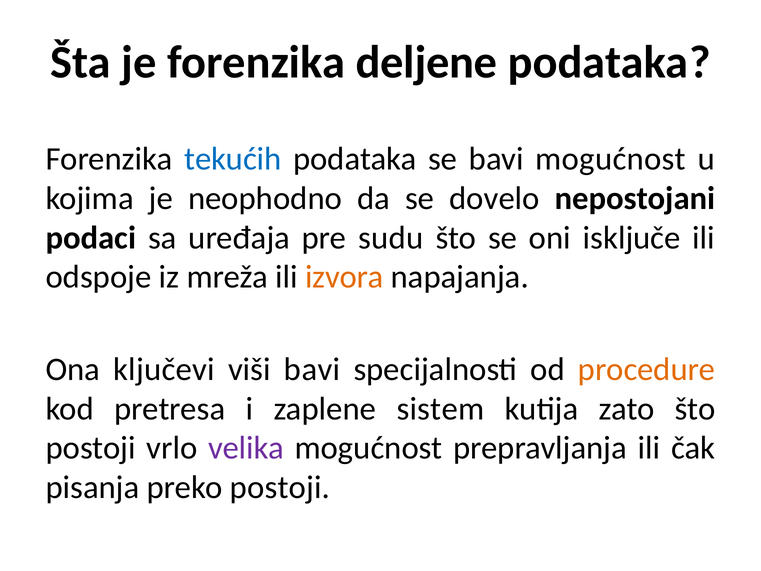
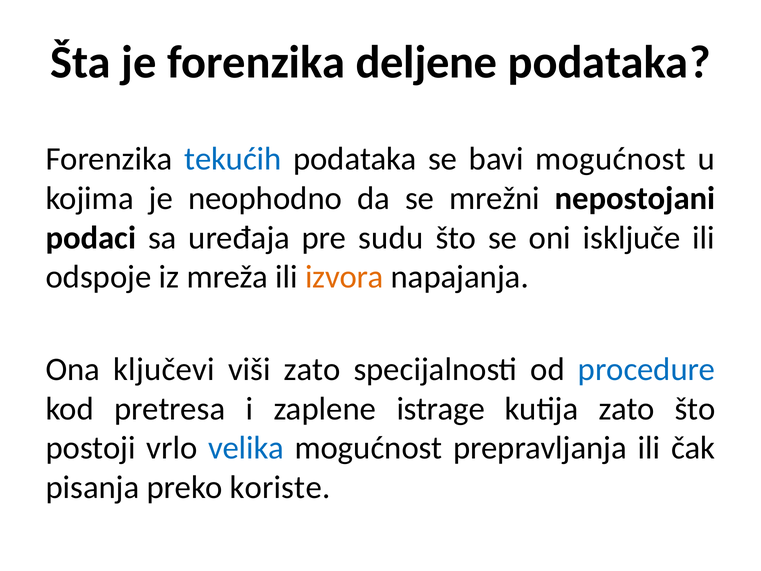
dovelo: dovelo -> mrežni
viši bavi: bavi -> zato
procedure colour: orange -> blue
sistem: sistem -> istrage
velika colour: purple -> blue
preko postoji: postoji -> koriste
